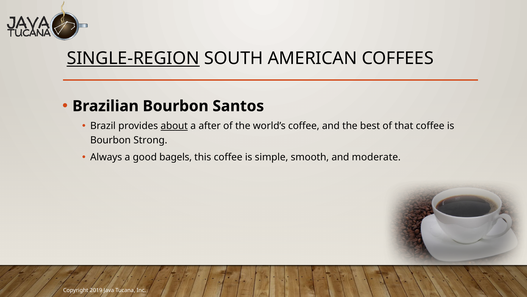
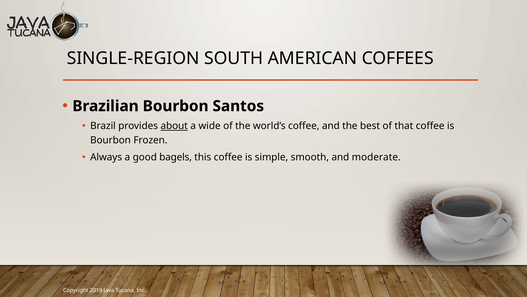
SINGLE-REGION underline: present -> none
after: after -> wide
Strong: Strong -> Frozen
